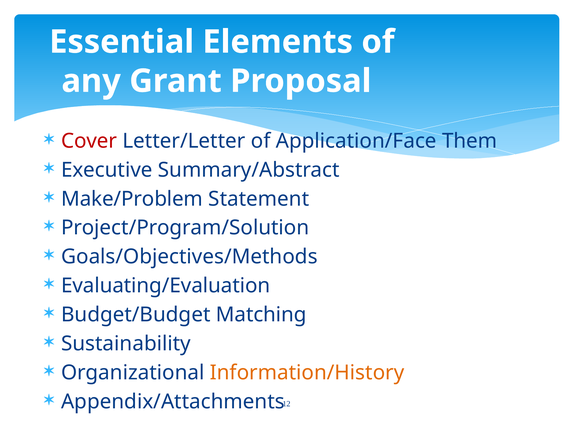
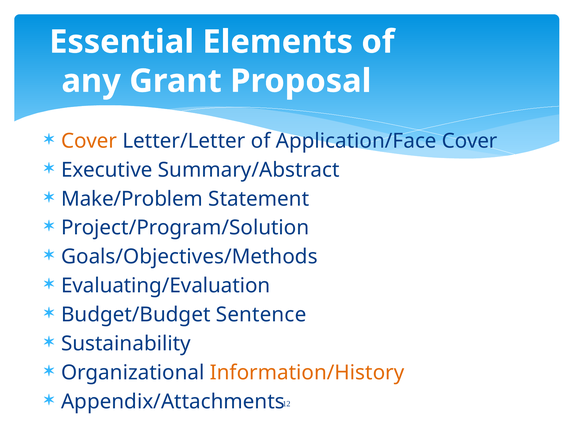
Cover at (89, 141) colour: red -> orange
Application/Face Them: Them -> Cover
Matching: Matching -> Sentence
